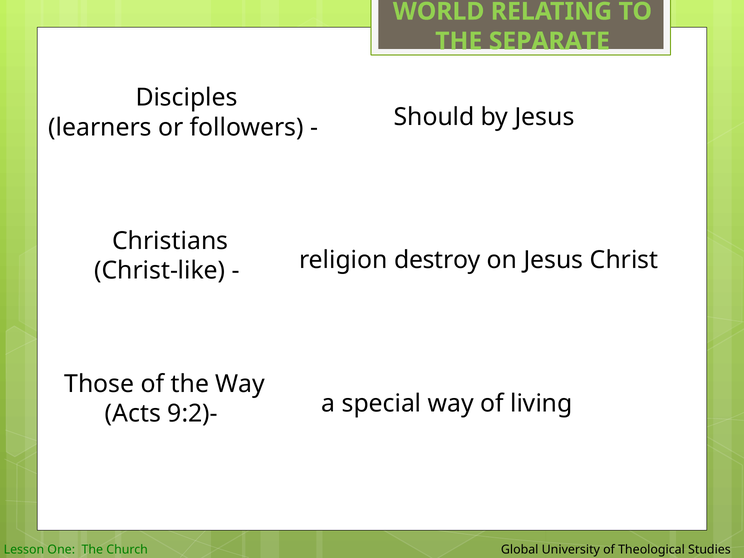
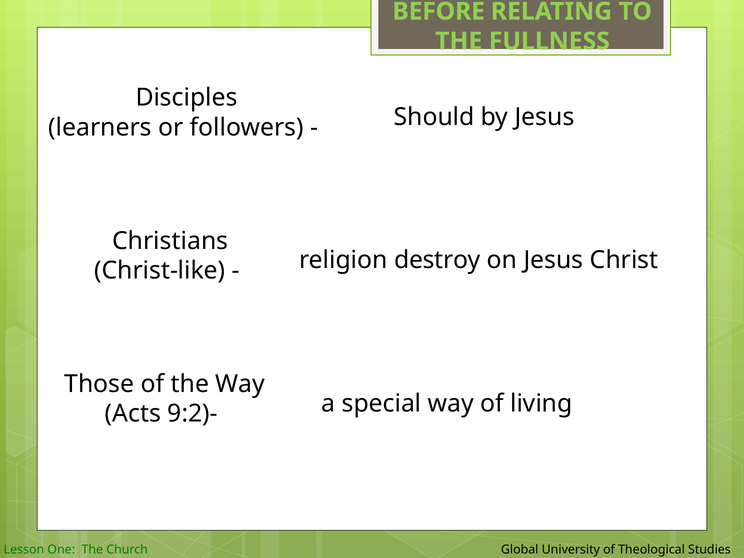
WORLD: WORLD -> BEFORE
SEPARATE: SEPARATE -> FULLNESS
